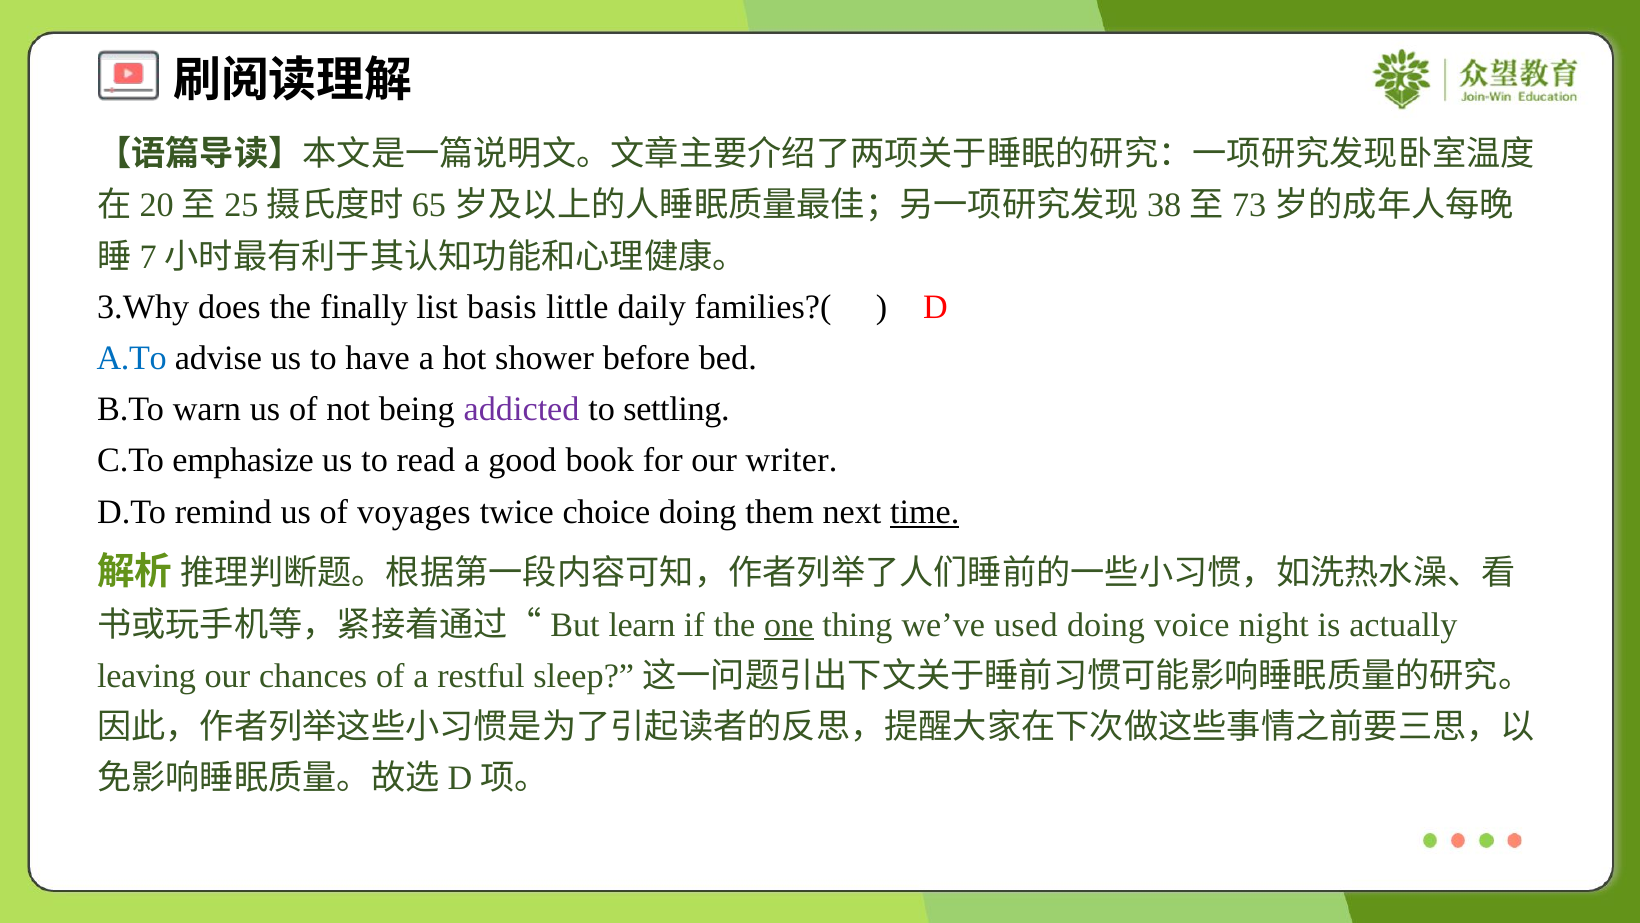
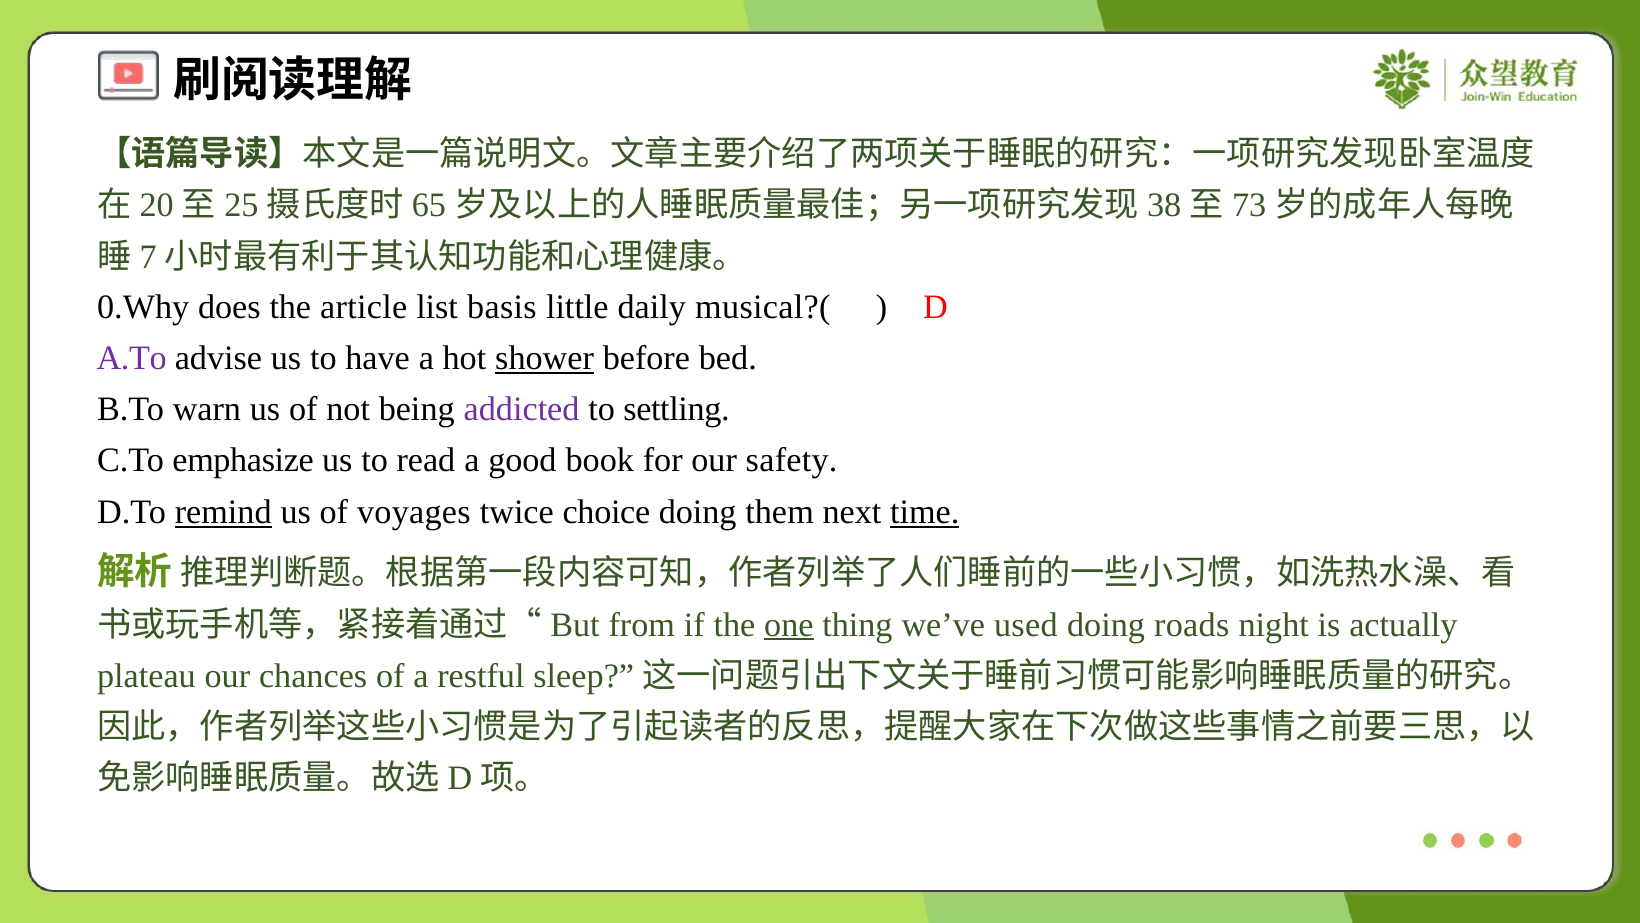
3.Why: 3.Why -> 0.Why
finally: finally -> article
families?(: families?( -> musical?(
A.To colour: blue -> purple
shower underline: none -> present
writer: writer -> safety
remind underline: none -> present
learn: learn -> from
voice: voice -> roads
leaving: leaving -> plateau
